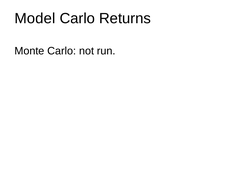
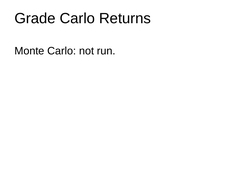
Model: Model -> Grade
